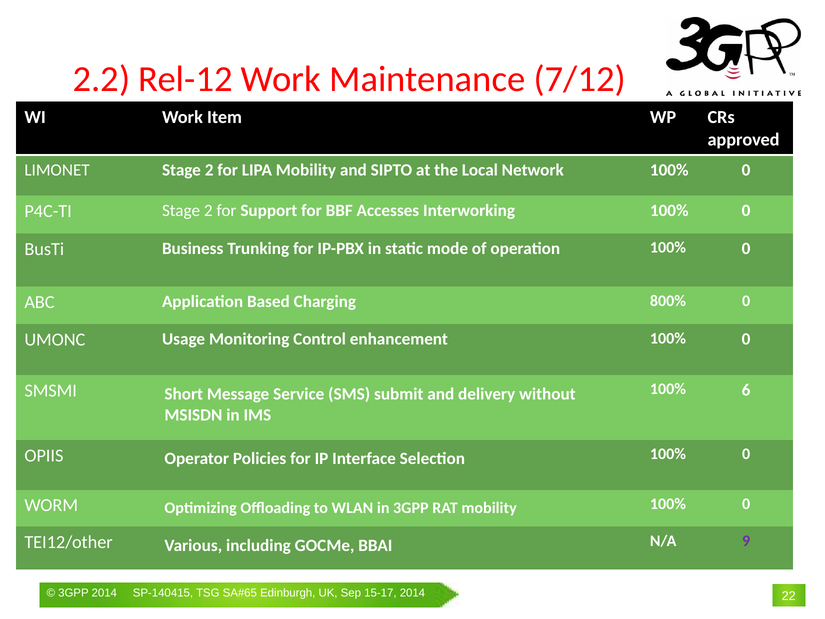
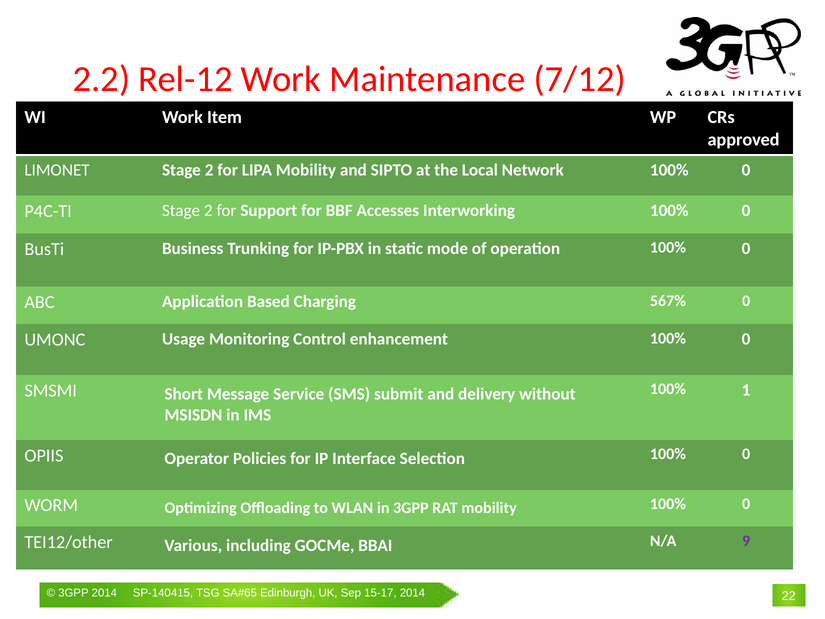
800%: 800% -> 567%
6: 6 -> 1
